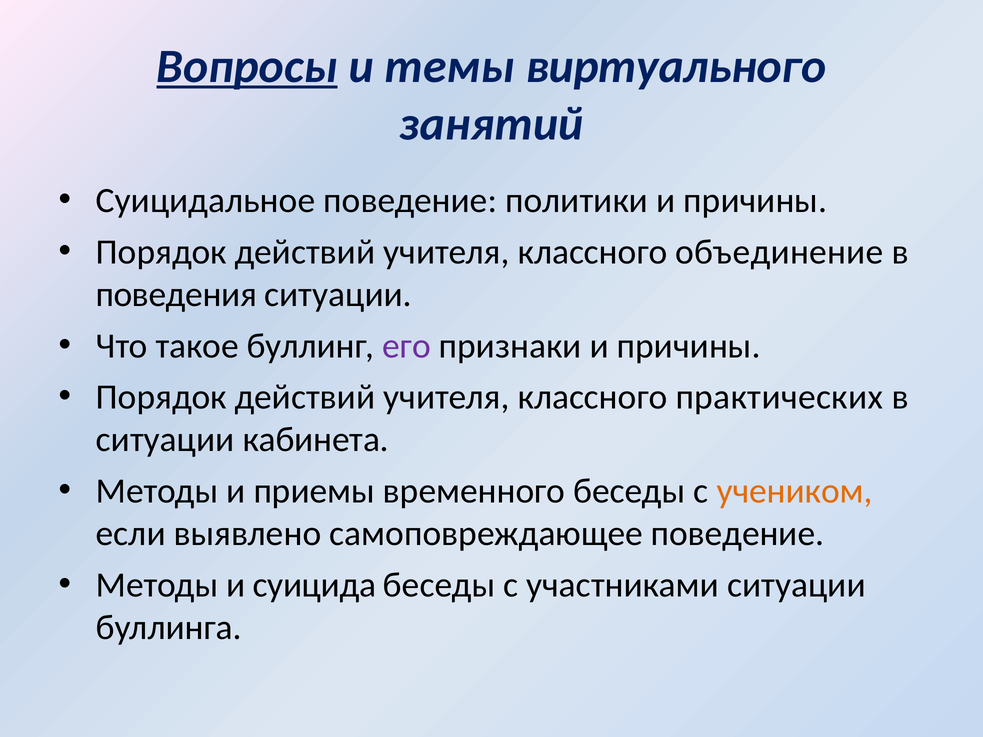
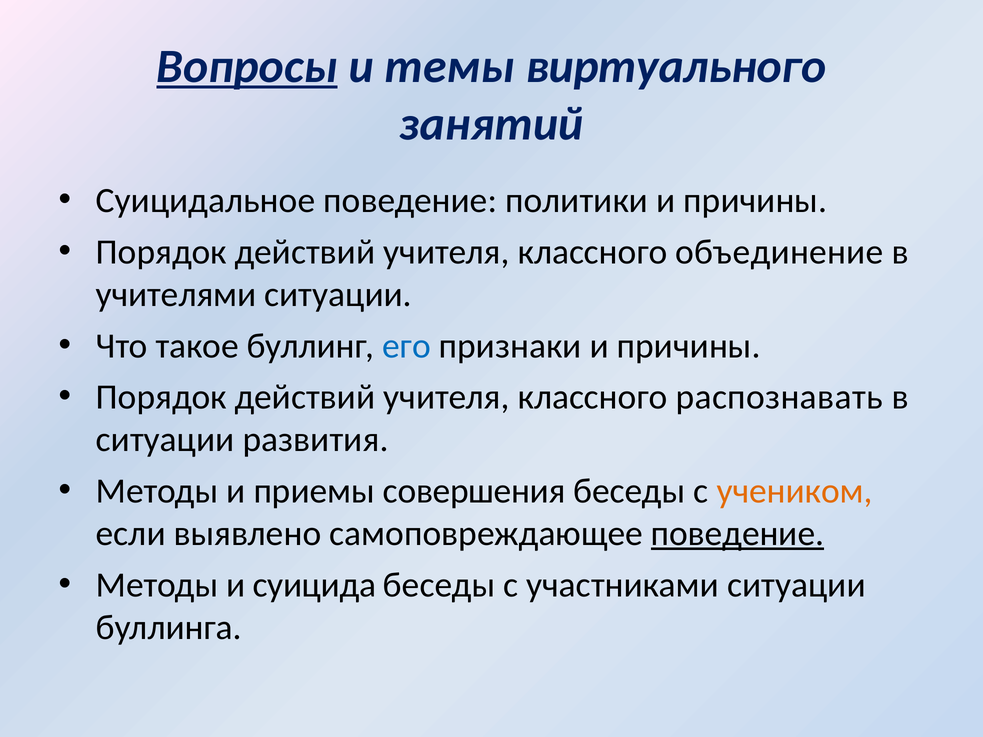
поведения: поведения -> учителями
его colour: purple -> blue
практических: практических -> распознавать
кабинета: кабинета -> развития
временного: временного -> совершения
поведение at (737, 534) underline: none -> present
